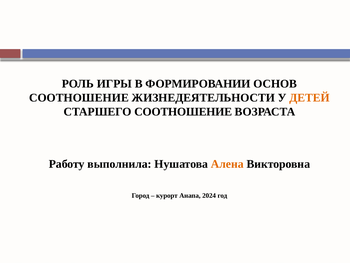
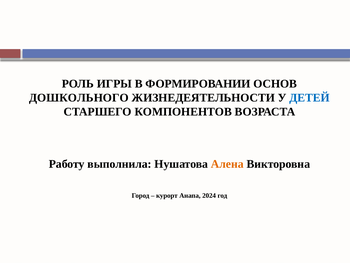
СООТНОШЕНИЕ at (79, 98): СООТНОШЕНИЕ -> ДОШКОЛЬНОГО
ДЕТЕЙ colour: orange -> blue
СТАРШЕГО СООТНОШЕНИЕ: СООТНОШЕНИЕ -> КОМПОНЕНТОВ
